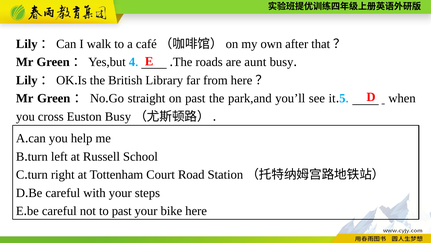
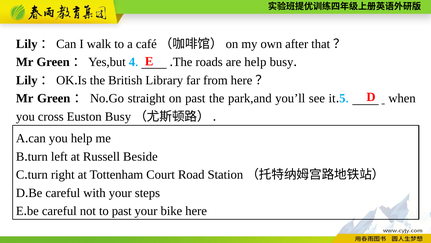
are aunt: aunt -> help
School: School -> Beside
